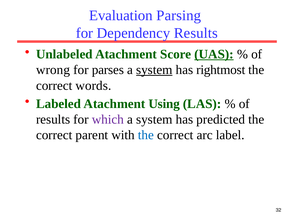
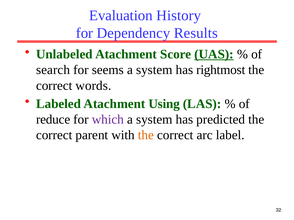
Parsing: Parsing -> History
wrong: wrong -> search
parses: parses -> seems
system at (154, 70) underline: present -> none
results at (53, 120): results -> reduce
the at (146, 135) colour: blue -> orange
